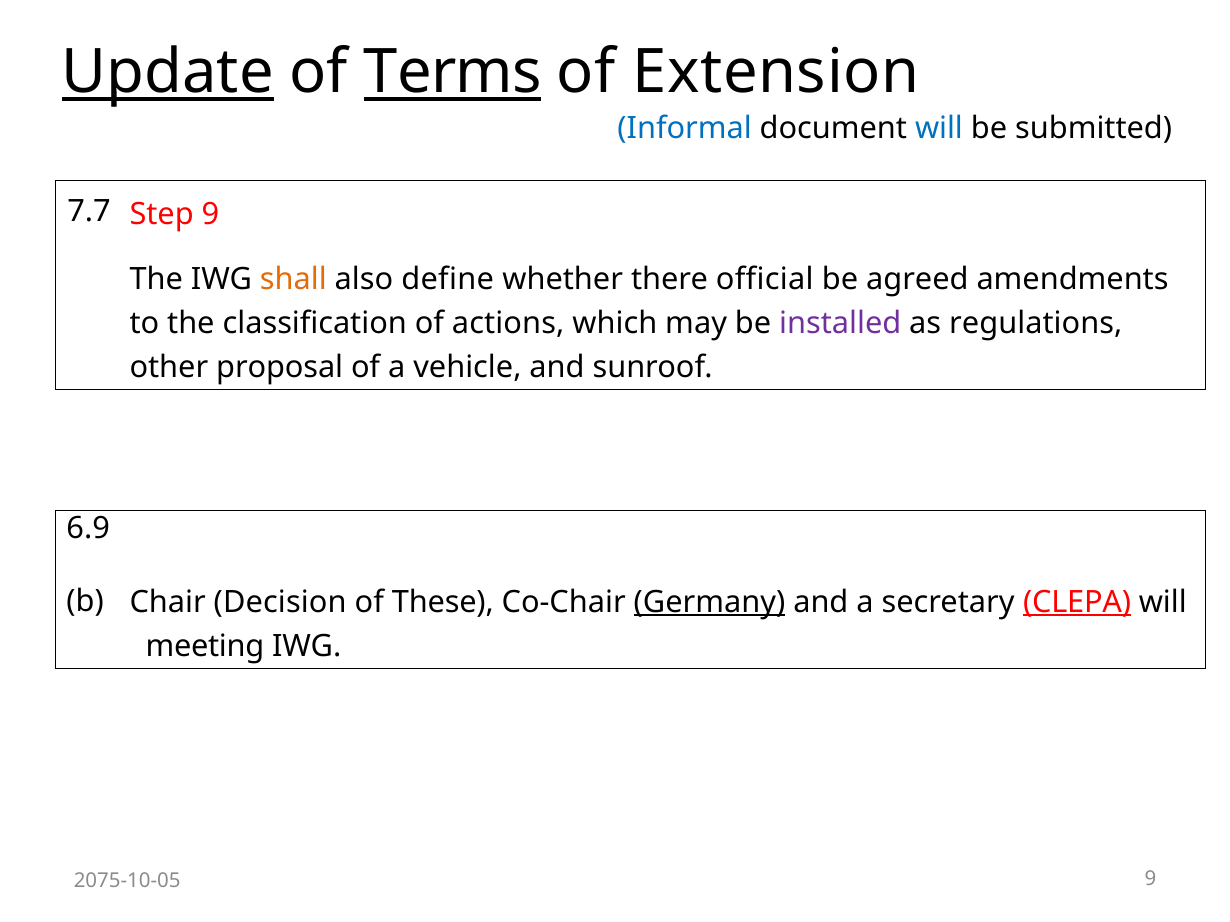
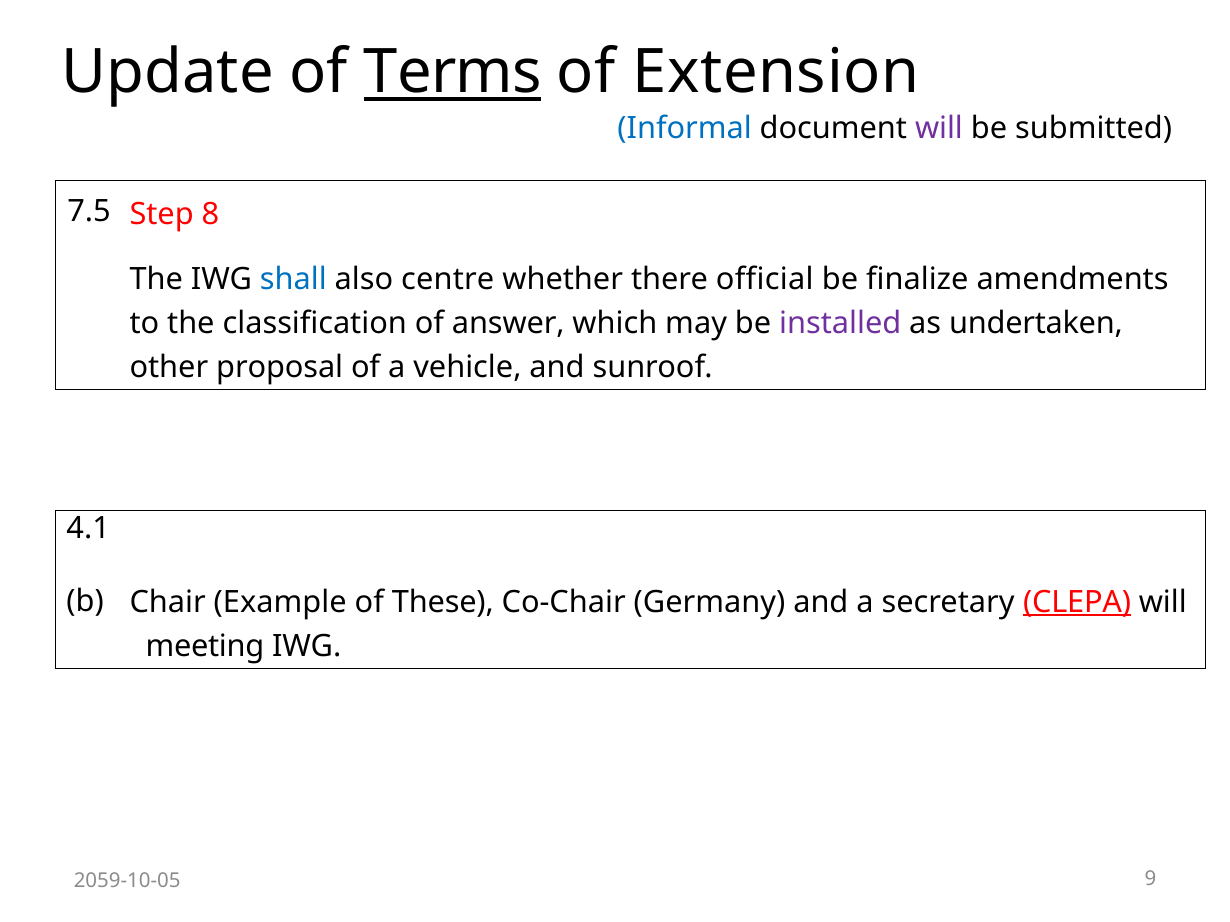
Update underline: present -> none
will at (939, 128) colour: blue -> purple
7.7: 7.7 -> 7.5
Step 9: 9 -> 8
shall colour: orange -> blue
define: define -> centre
agreed: agreed -> finalize
actions: actions -> answer
regulations: regulations -> undertaken
6.9: 6.9 -> 4.1
Decision: Decision -> Example
Germany underline: present -> none
2075-10-05: 2075-10-05 -> 2059-10-05
